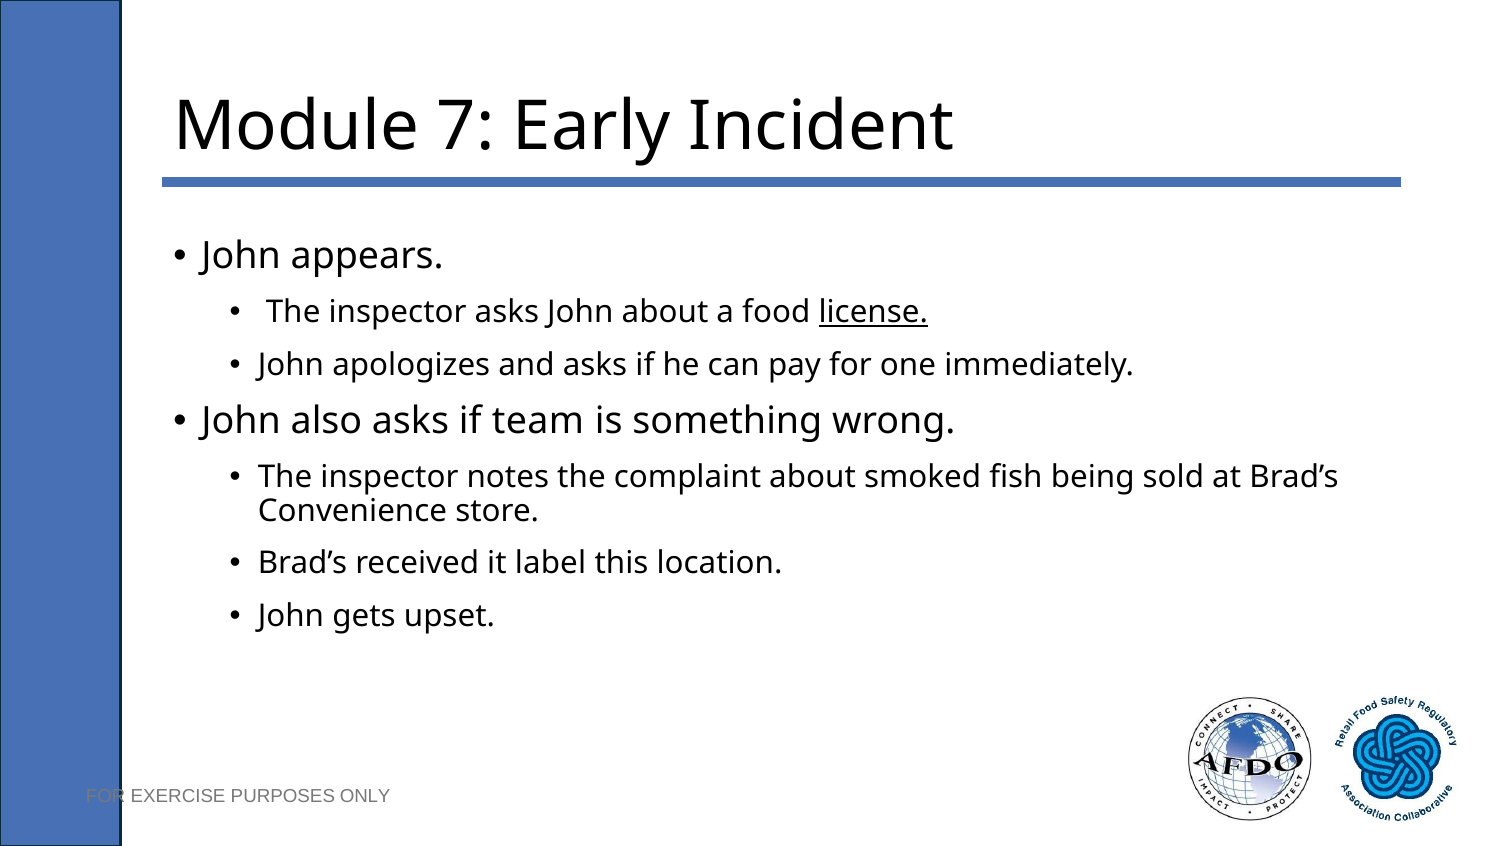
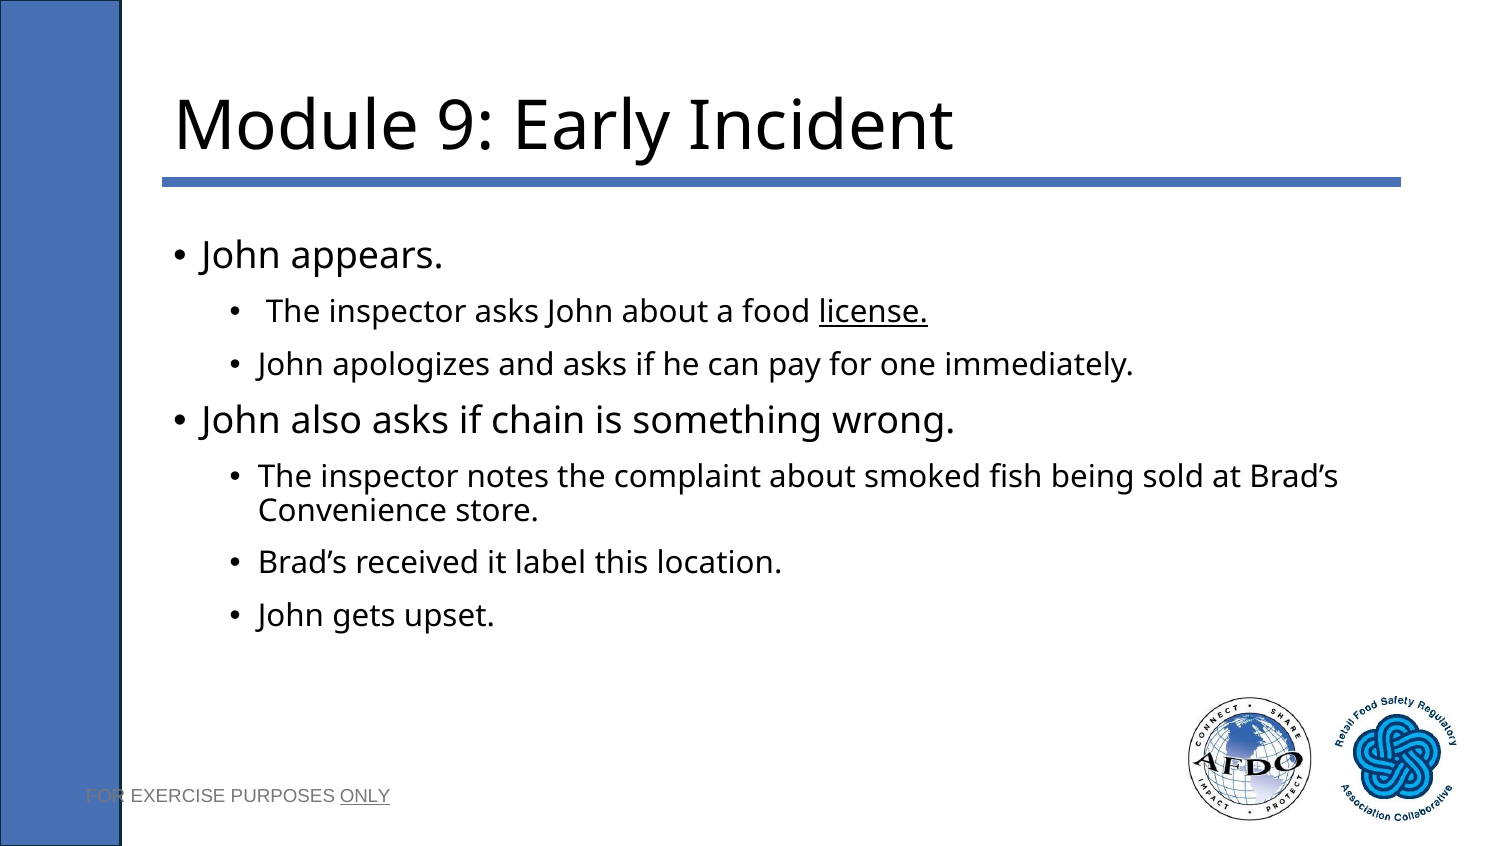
7: 7 -> 9
team: team -> chain
ONLY underline: none -> present
